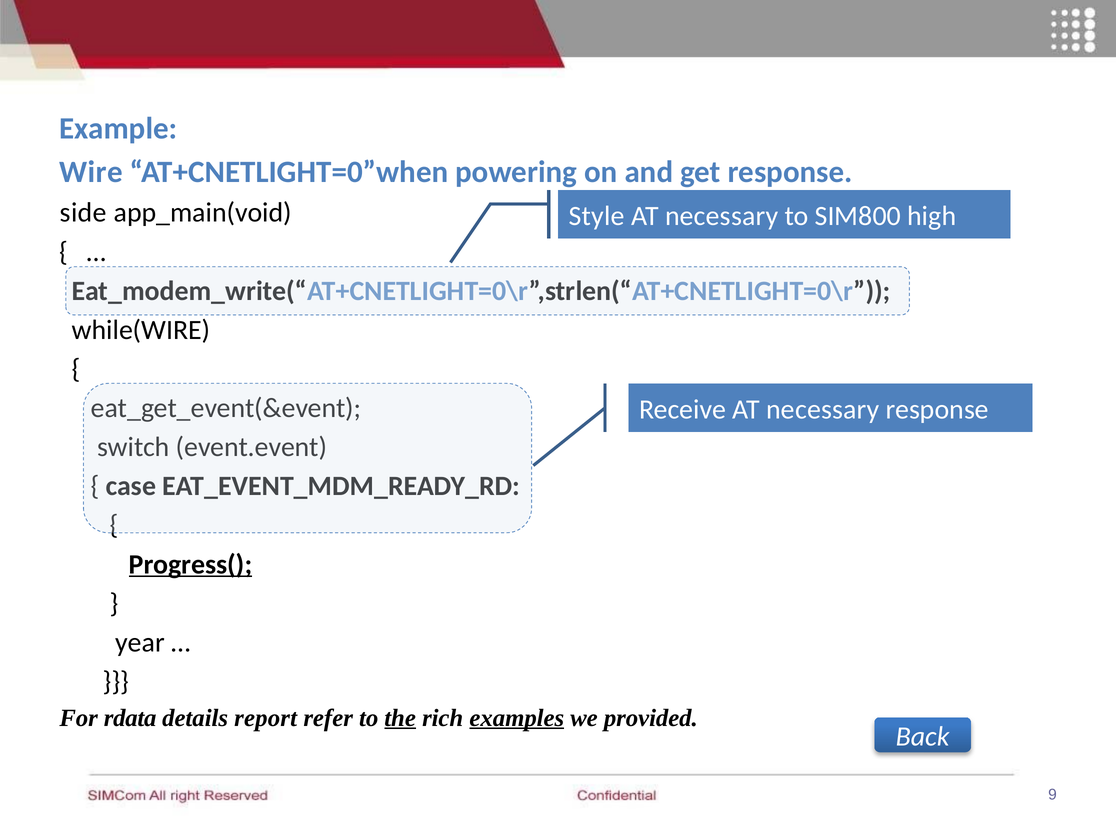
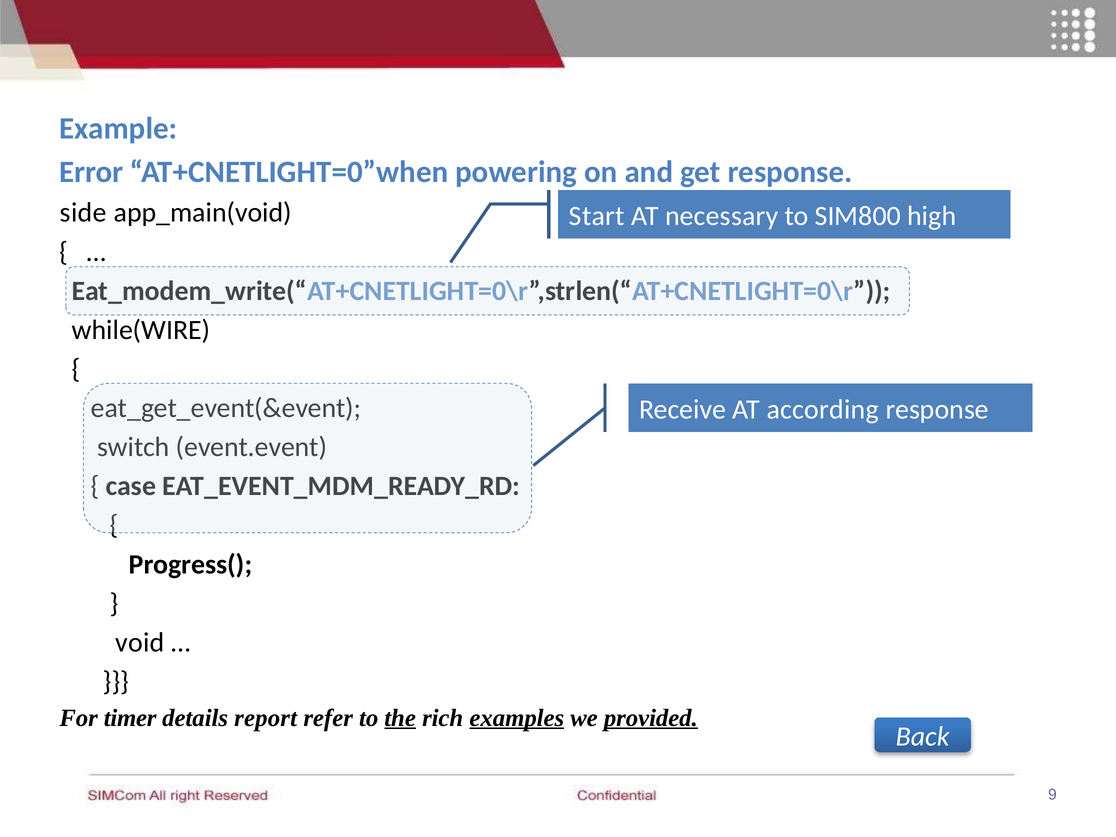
Wire: Wire -> Error
Style: Style -> Start
Receive AT necessary: necessary -> according
Progress( underline: present -> none
year: year -> void
rdata: rdata -> timer
provided underline: none -> present
